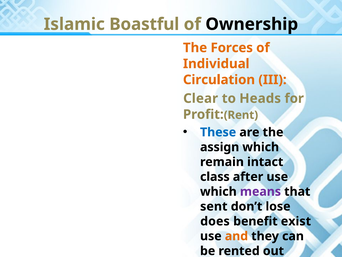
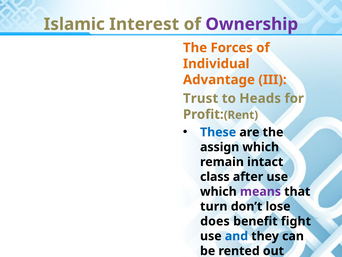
Boastful: Boastful -> Interest
Ownership colour: black -> purple
Circulation: Circulation -> Advantage
Clear: Clear -> Trust
sent: sent -> turn
exist: exist -> fight
and at (236, 236) colour: orange -> blue
